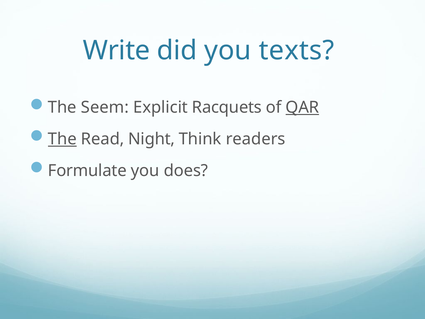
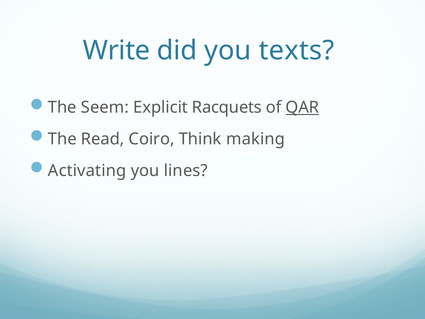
The at (62, 139) underline: present -> none
Night: Night -> Coiro
readers: readers -> making
Formulate: Formulate -> Activating
does: does -> lines
